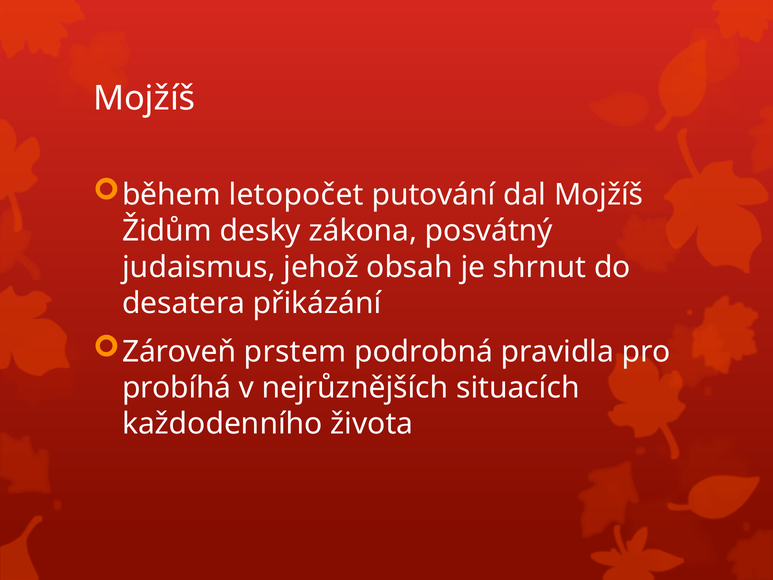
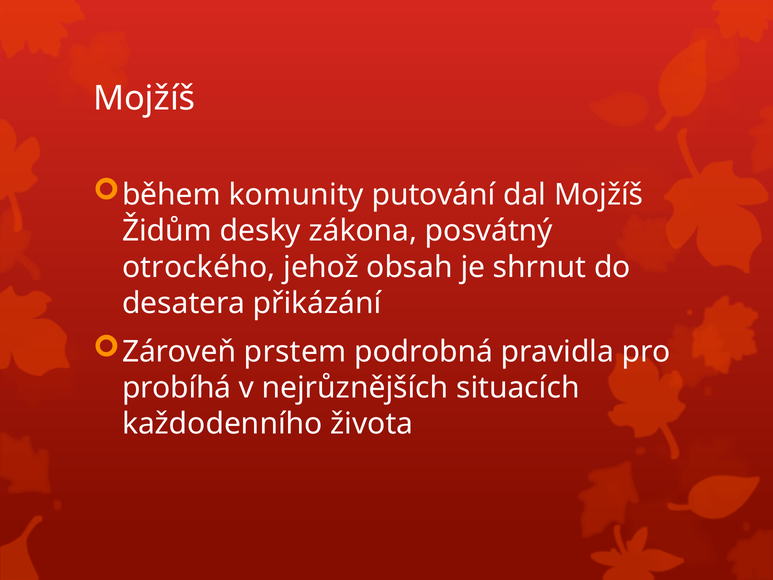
letopočet: letopočet -> komunity
judaismus: judaismus -> otrockého
